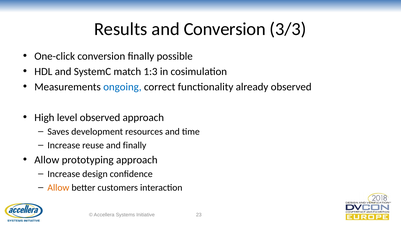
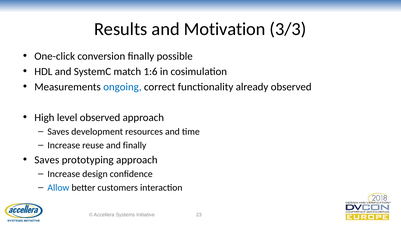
and Conversion: Conversion -> Motivation
1:3: 1:3 -> 1:6
Allow at (47, 160): Allow -> Saves
Allow at (58, 188) colour: orange -> blue
